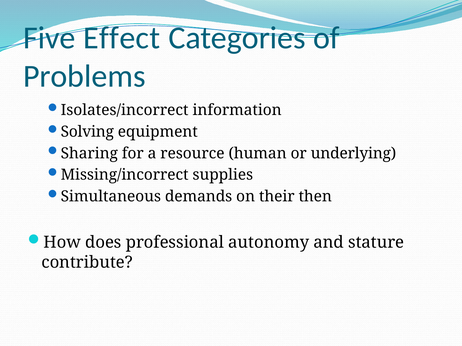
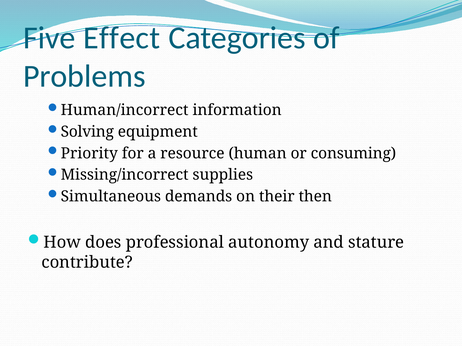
Isolates/incorrect: Isolates/incorrect -> Human/incorrect
Sharing: Sharing -> Priority
underlying: underlying -> consuming
